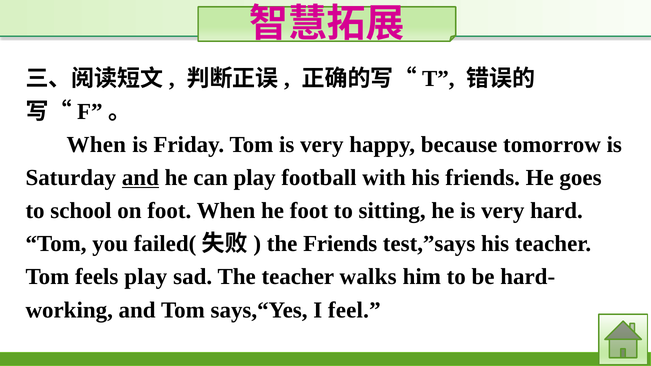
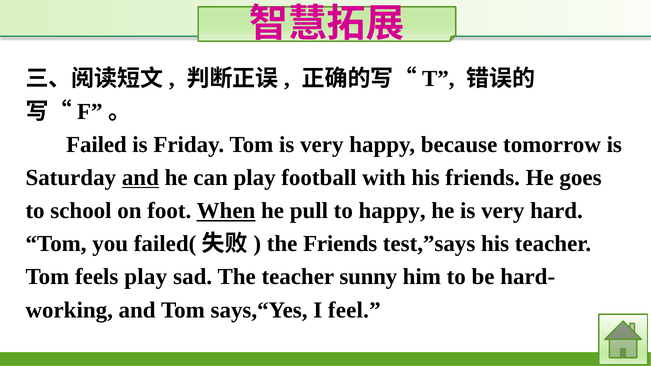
When at (96, 145): When -> Failed
When at (226, 211) underline: none -> present
he foot: foot -> pull
to sitting: sitting -> happy
walks: walks -> sunny
